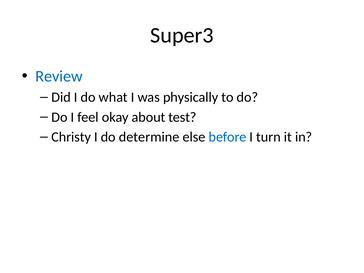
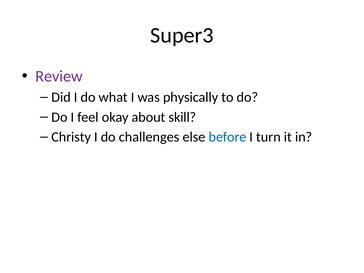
Review colour: blue -> purple
test: test -> skill
determine: determine -> challenges
